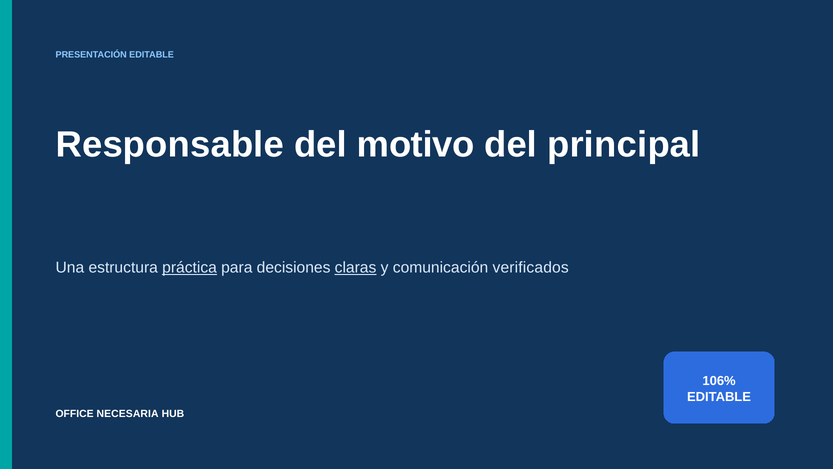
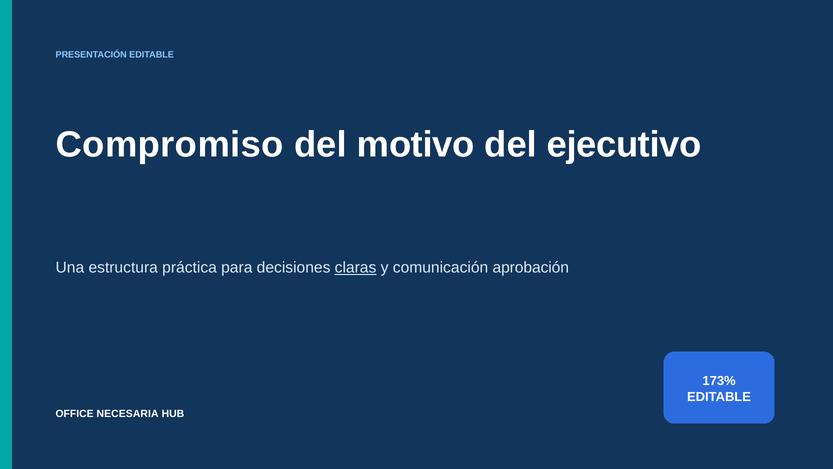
Responsable: Responsable -> Compromiso
principal: principal -> ejecutivo
práctica underline: present -> none
verificados: verificados -> aprobación
106%: 106% -> 173%
